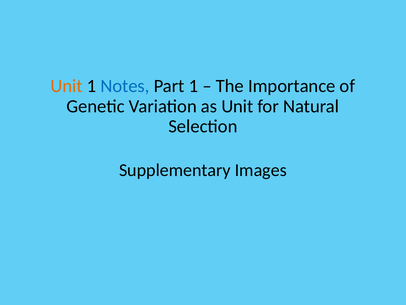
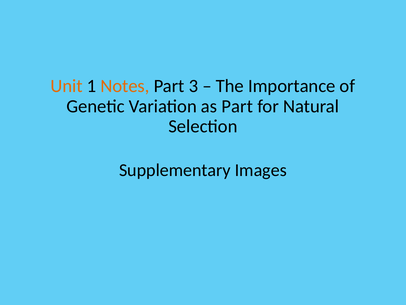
Notes colour: blue -> orange
Part 1: 1 -> 3
as Unit: Unit -> Part
